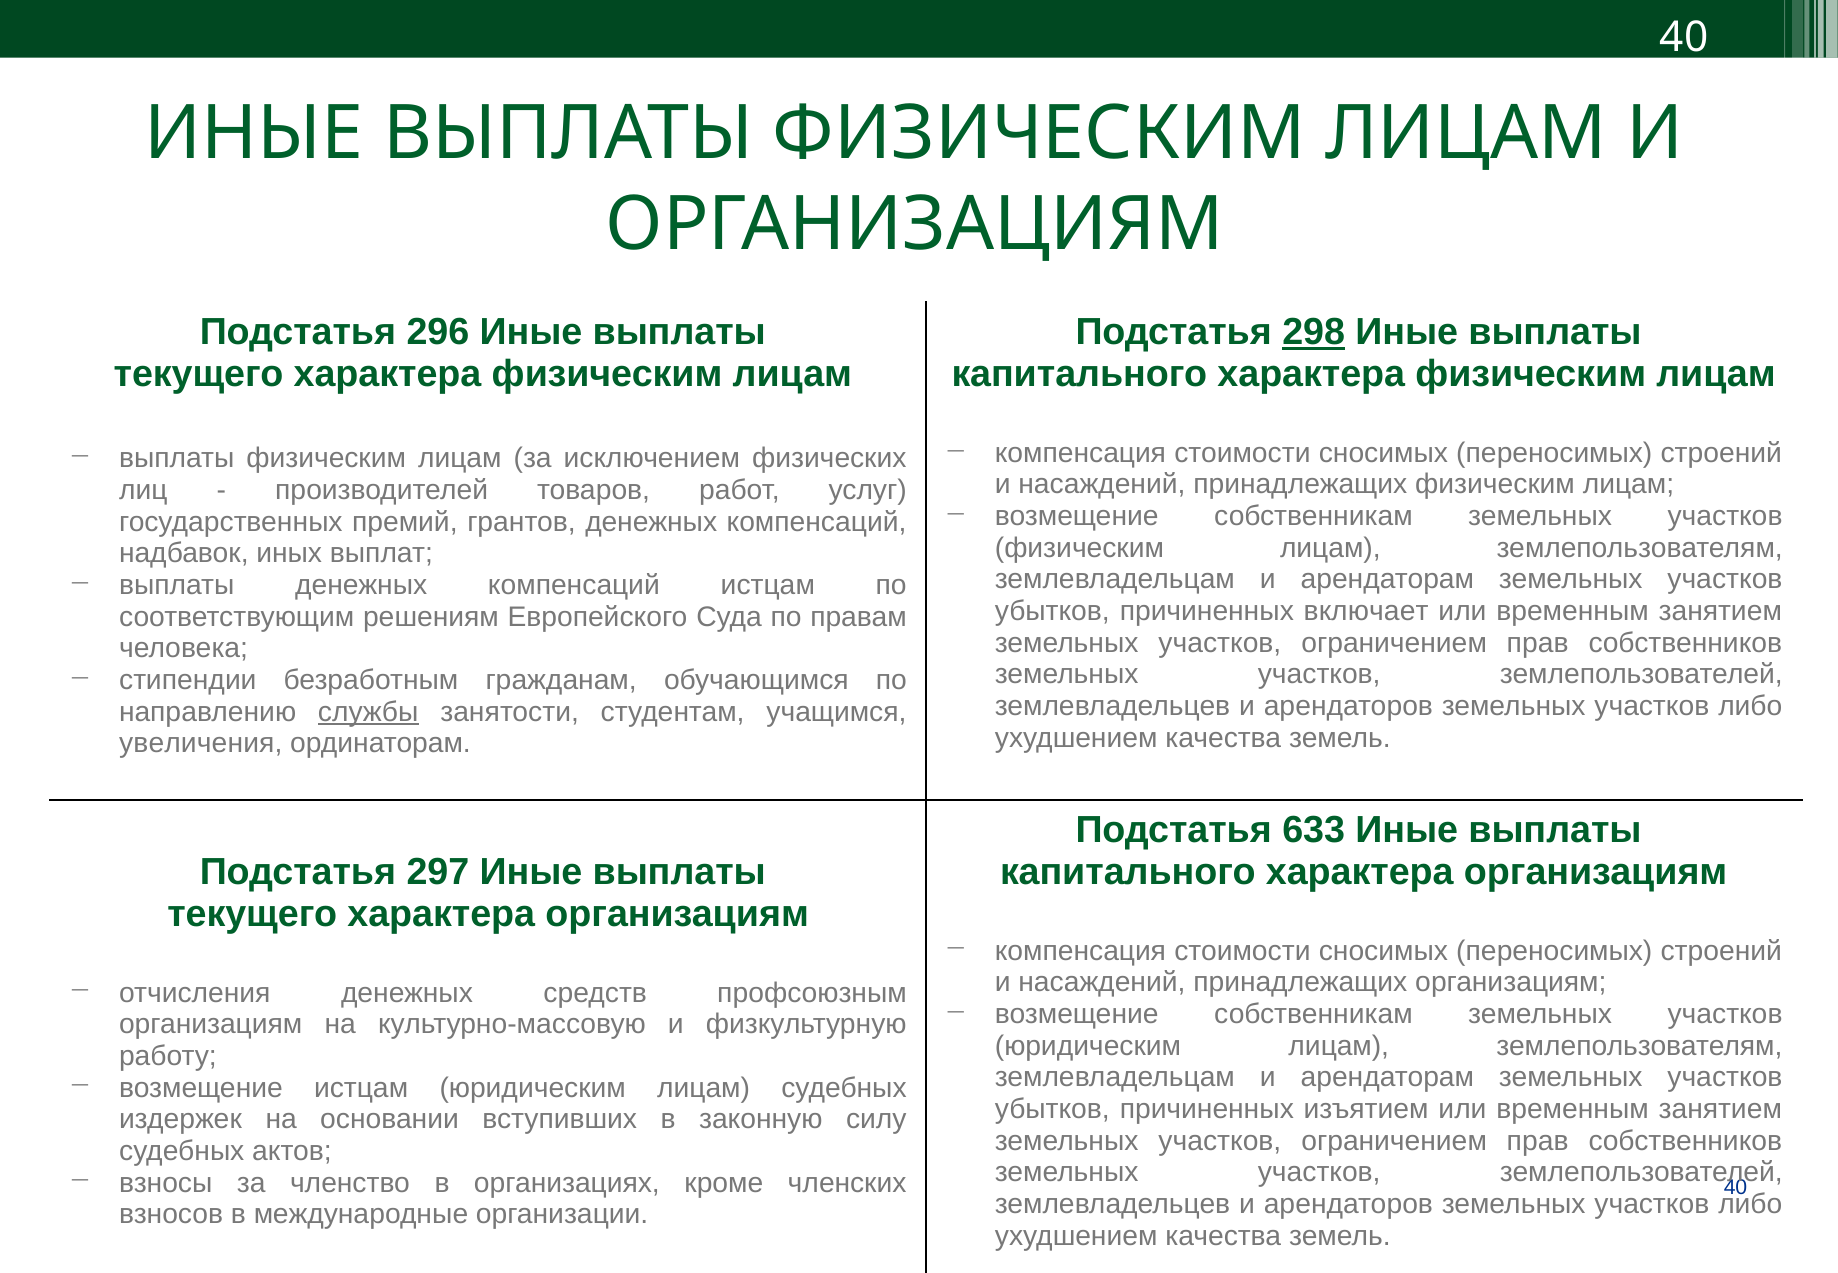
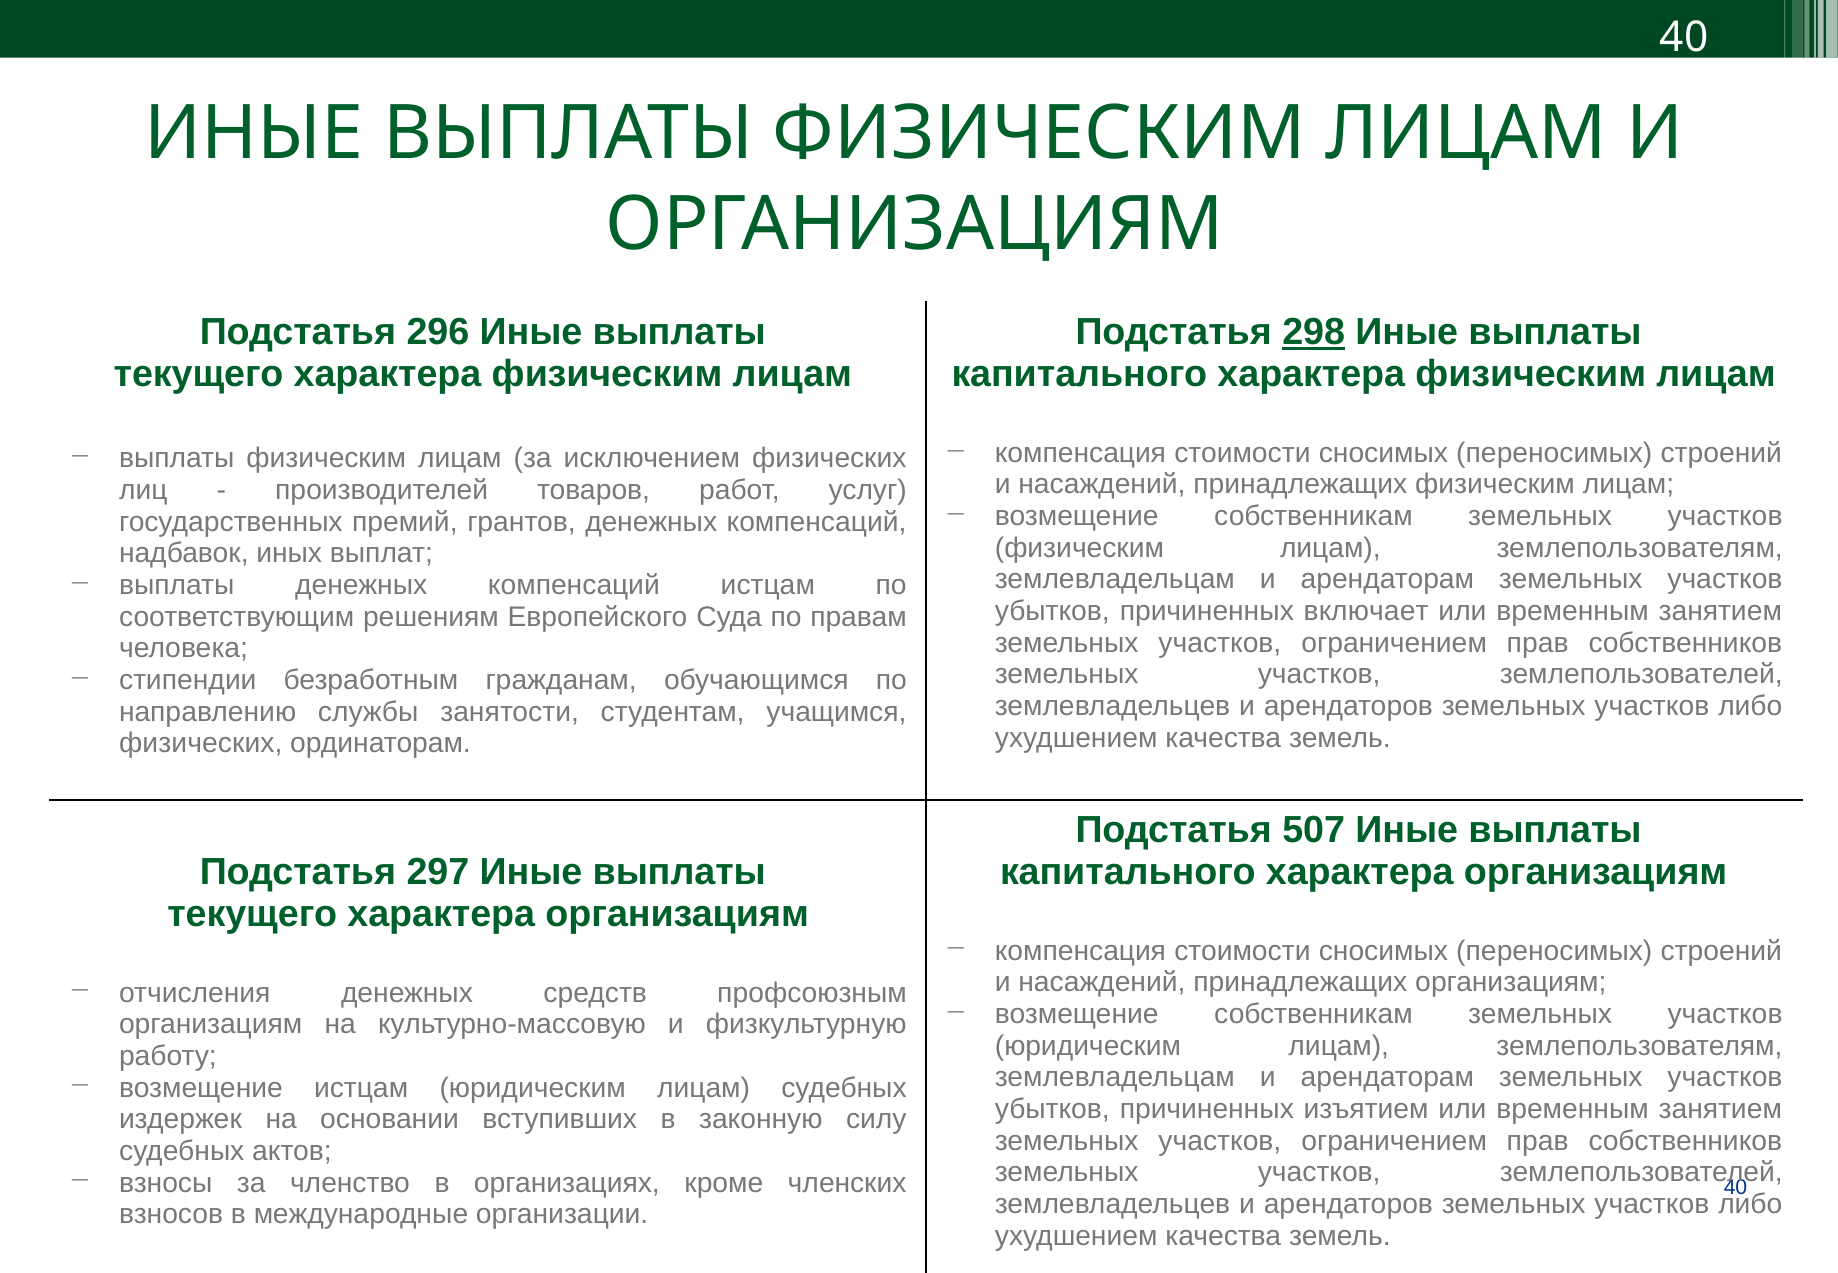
службы underline: present -> none
увеличения at (201, 743): увеличения -> физических
633: 633 -> 507
